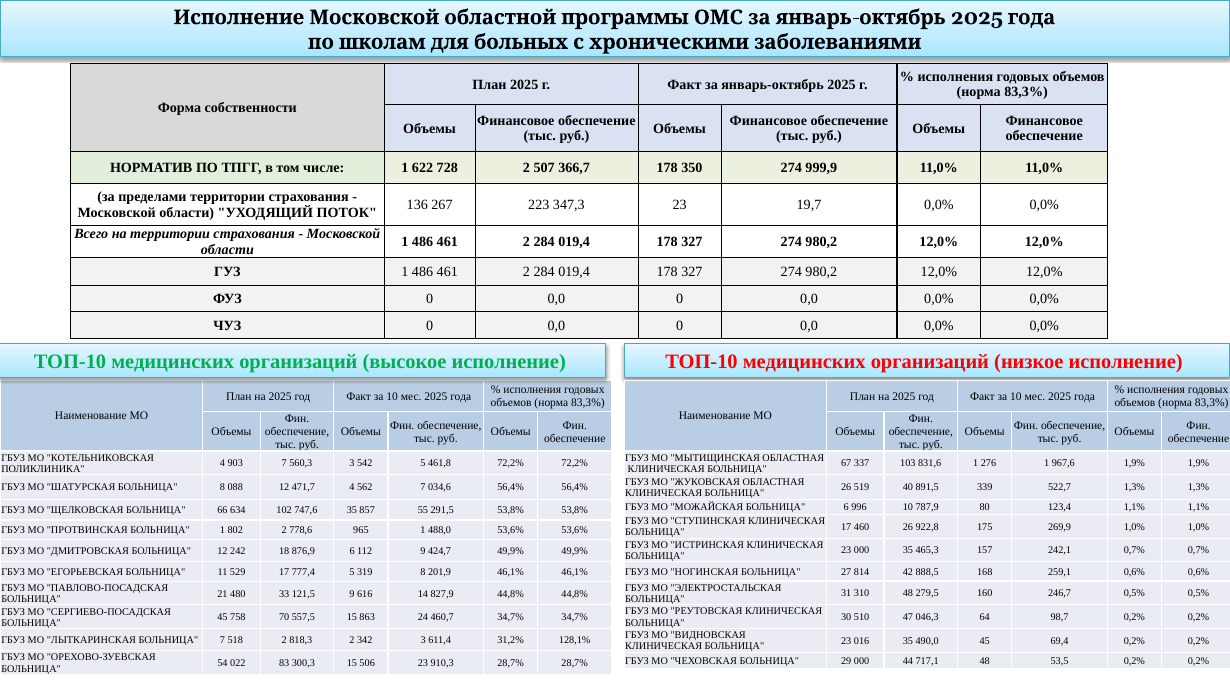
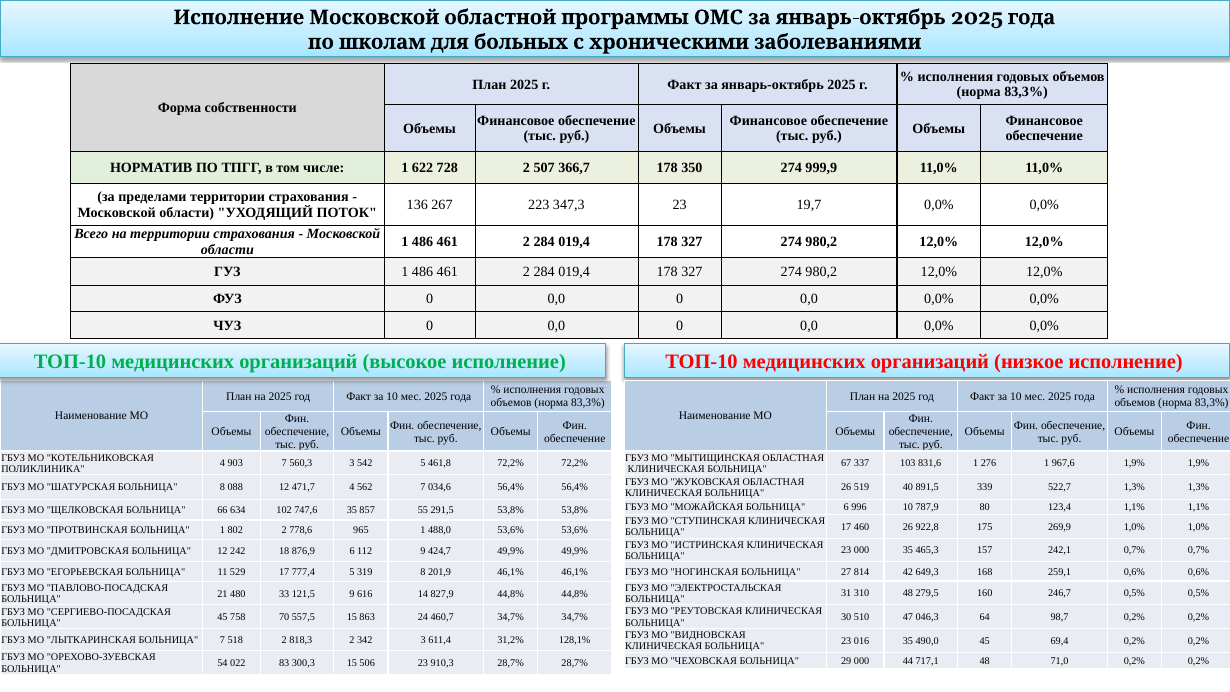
888,5: 888,5 -> 649,3
53,5: 53,5 -> 71,0
